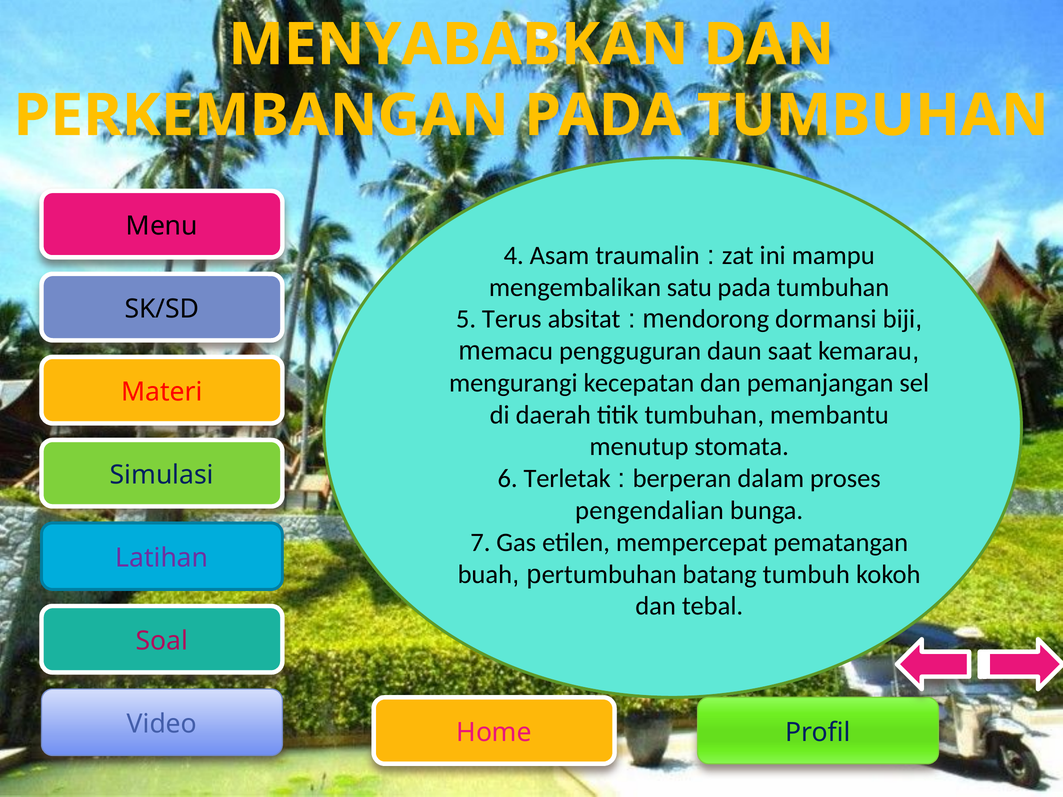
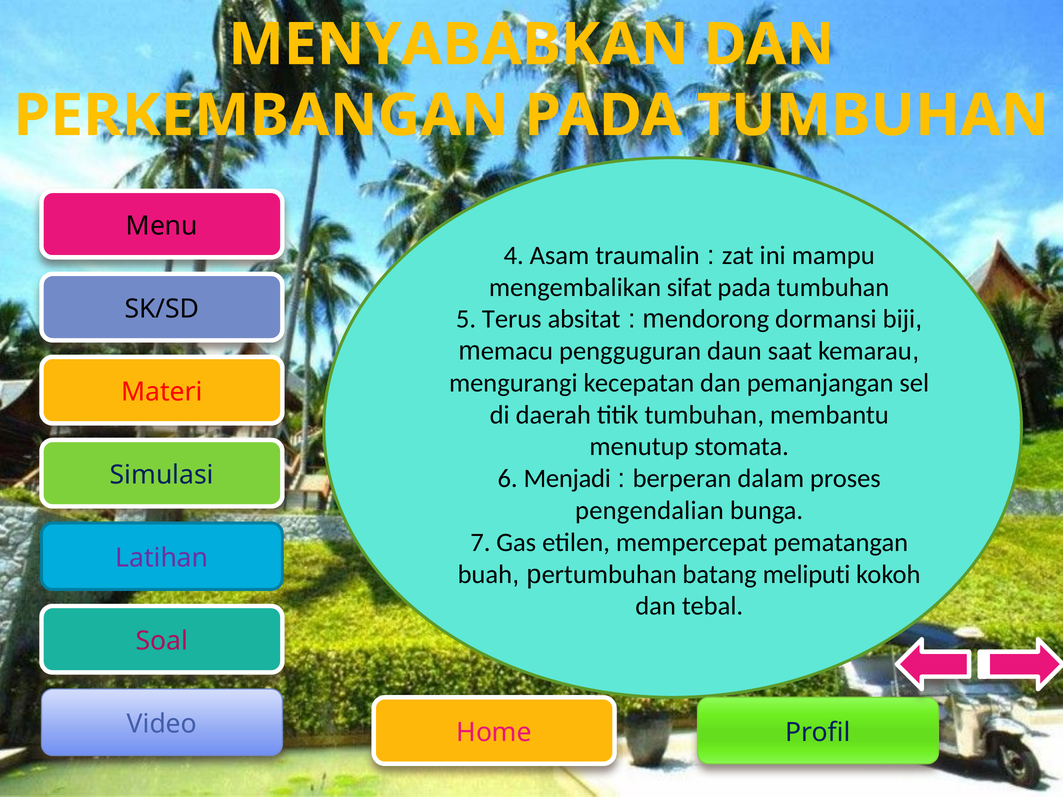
satu: satu -> sifat
Terletak: Terletak -> Menjadi
tumbuh: tumbuh -> meliputi
